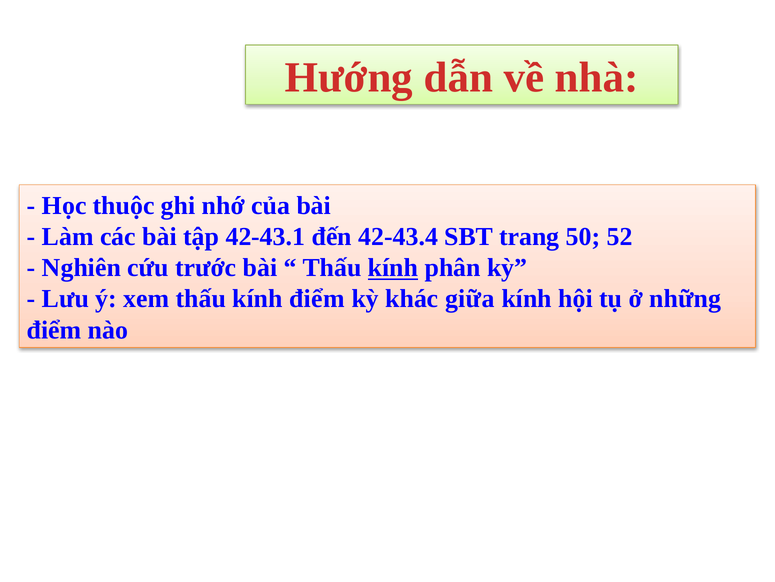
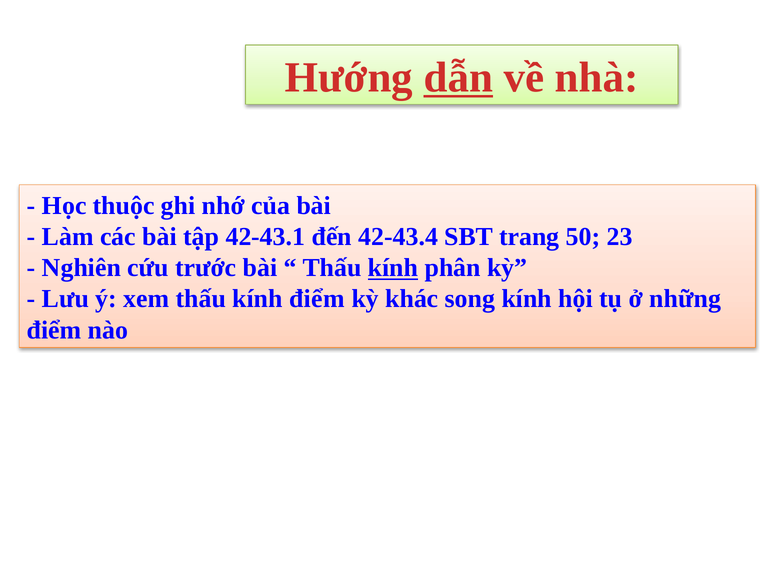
dẫn underline: none -> present
52: 52 -> 23
giữa: giữa -> song
